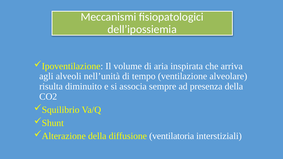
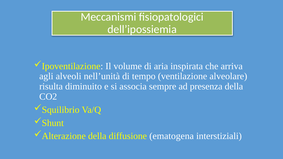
ventilatoria: ventilatoria -> ematogena
